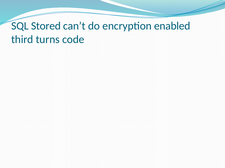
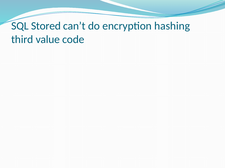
enabled: enabled -> hashing
turns: turns -> value
